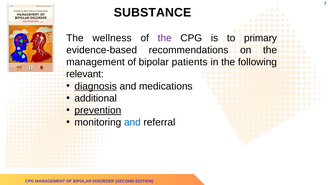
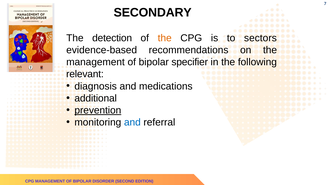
SUBSTANCE: SUBSTANCE -> SECONDARY
wellness: wellness -> detection
the at (165, 38) colour: purple -> orange
primary: primary -> sectors
patients: patients -> specifier
diagnosis underline: present -> none
